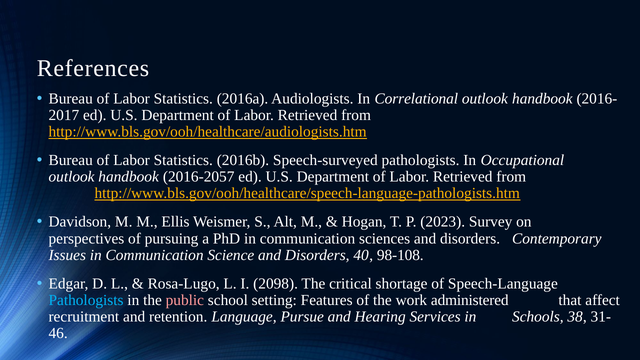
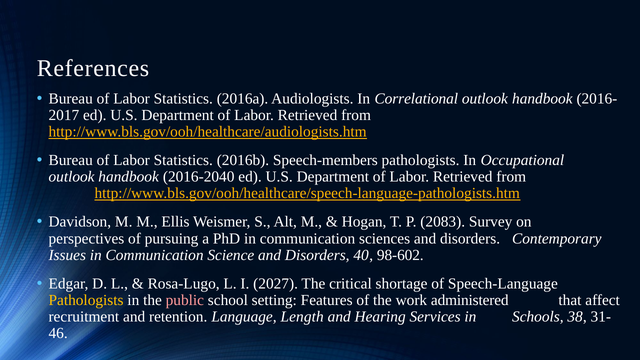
Speech-surveyed: Speech-surveyed -> Speech-members
2016-2057: 2016-2057 -> 2016-2040
2023: 2023 -> 2083
98-108: 98-108 -> 98-602
2098: 2098 -> 2027
Pathologists at (86, 300) colour: light blue -> yellow
Pursue: Pursue -> Length
